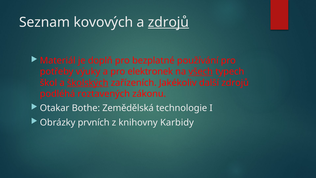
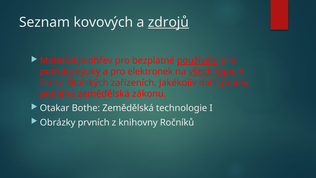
doplň: doplň -> ohřev
používání underline: none -> present
školských underline: present -> none
další zdrojů: zdrojů -> pojmy
podléhá roztavených: roztavených -> zemědělská
Karbidy: Karbidy -> Ročníků
